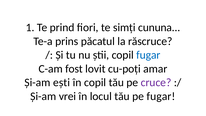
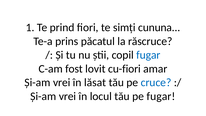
cu-poți: cu-poți -> cu-fiori
ești at (62, 82): ești -> vrei
în copil: copil -> lăsat
cruce colour: purple -> blue
